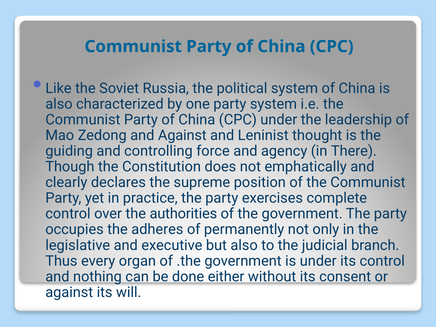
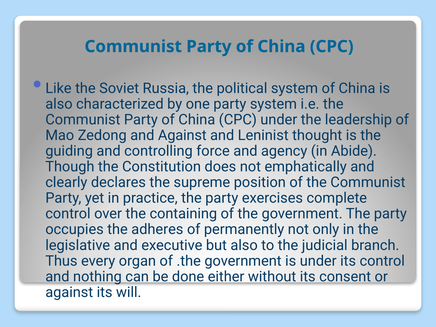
There: There -> Abide
authorities: authorities -> containing
